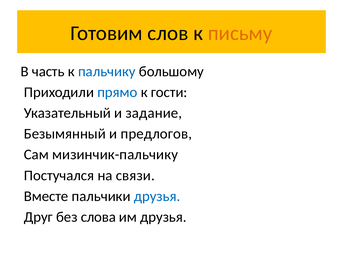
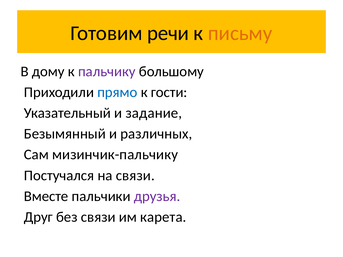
слов: слов -> речи
часть: часть -> дому
пальчику colour: blue -> purple
предлогов: предлогов -> различных
друзья at (157, 196) colour: blue -> purple
без слова: слова -> связи
им друзья: друзья -> карета
